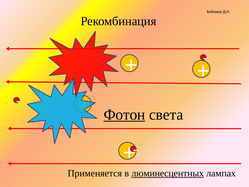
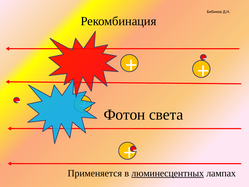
Фотон underline: present -> none
